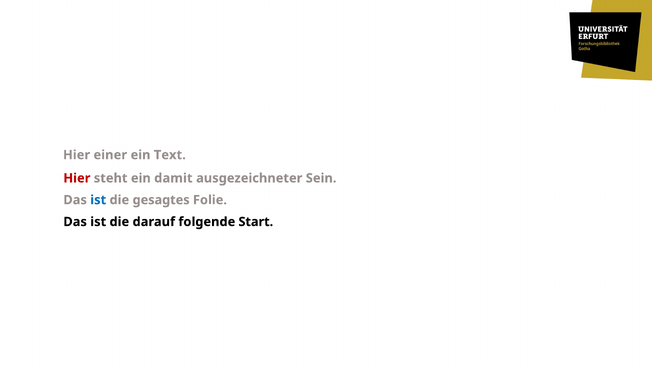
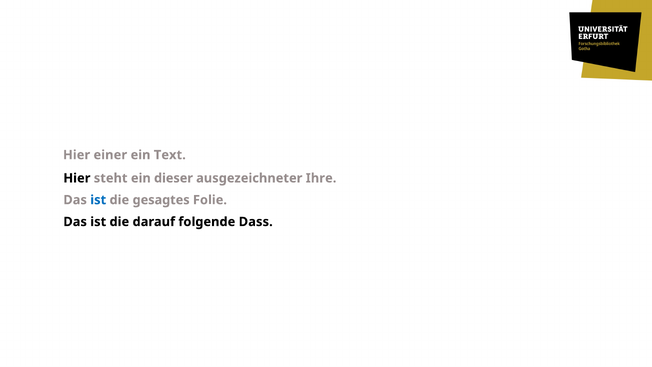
Hier at (77, 178) colour: red -> black
damit: damit -> dieser
Sein: Sein -> Ihre
Start: Start -> Dass
